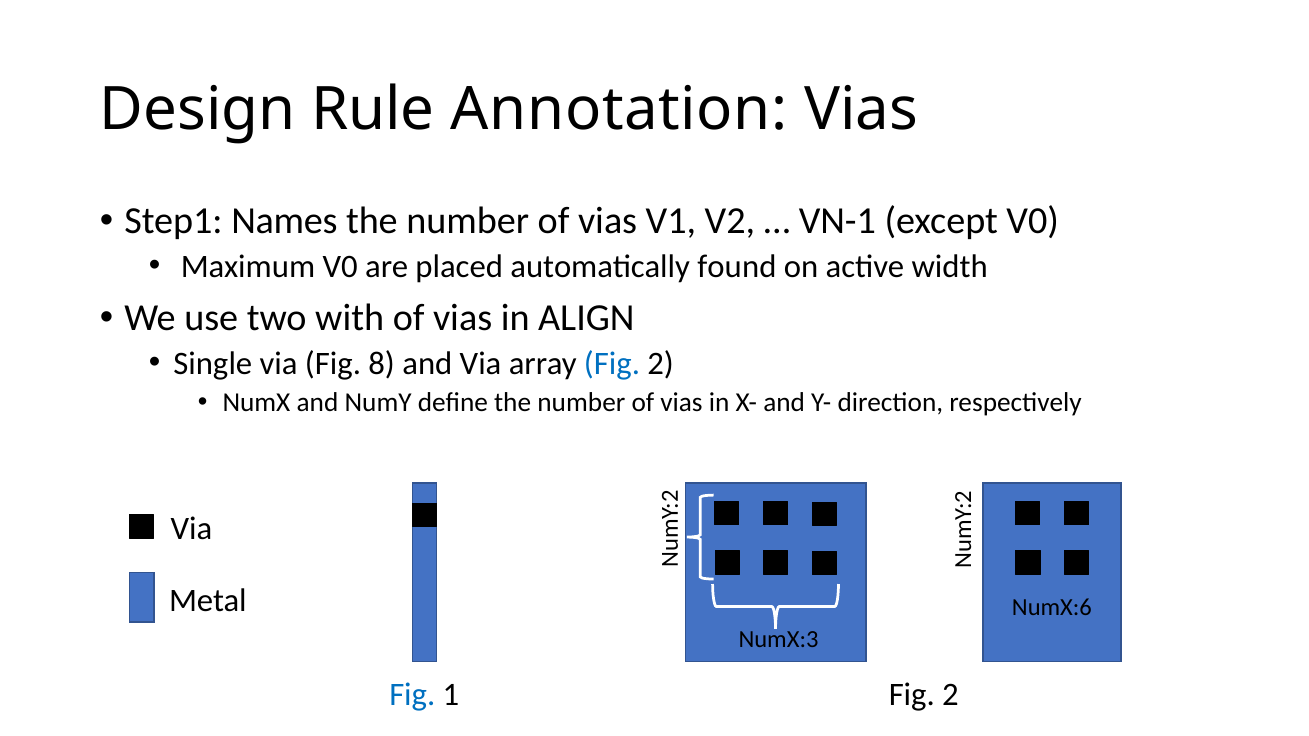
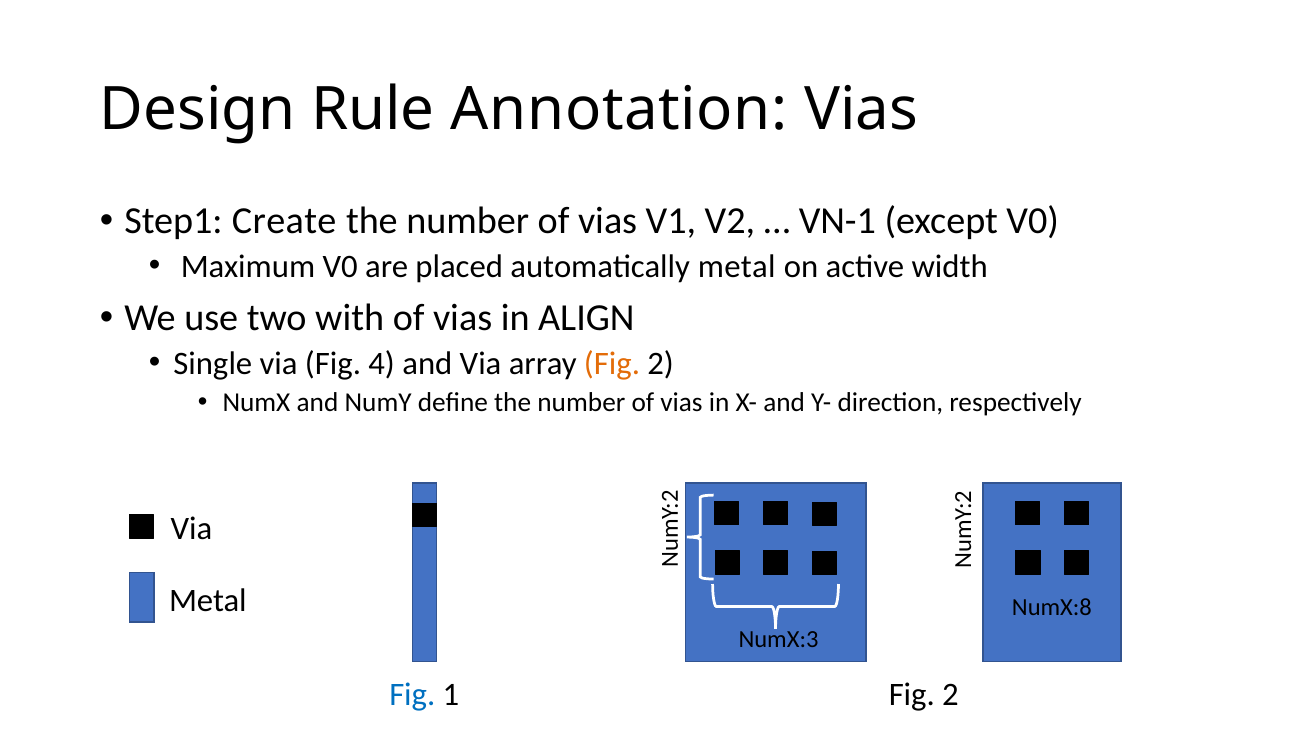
Names: Names -> Create
automatically found: found -> metal
8: 8 -> 4
Fig at (612, 363) colour: blue -> orange
NumX:6: NumX:6 -> NumX:8
